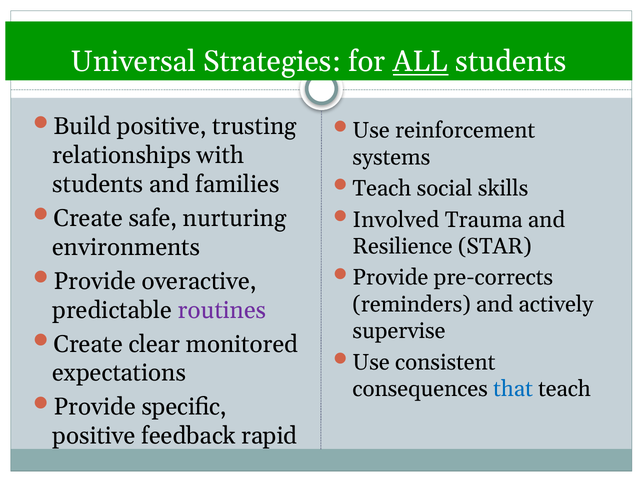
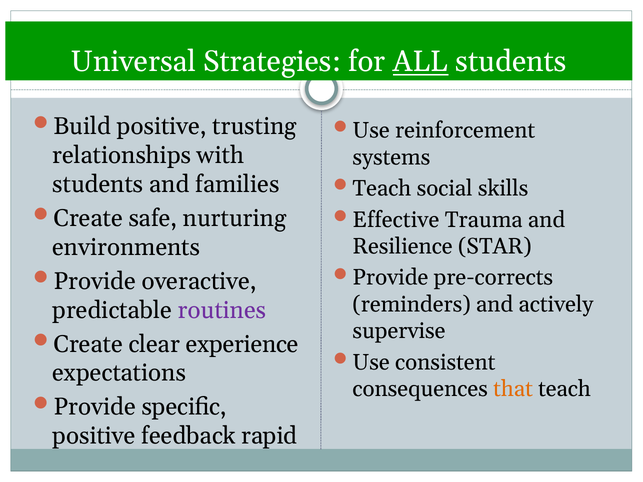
Involved: Involved -> Effective
monitored: monitored -> experience
that colour: blue -> orange
